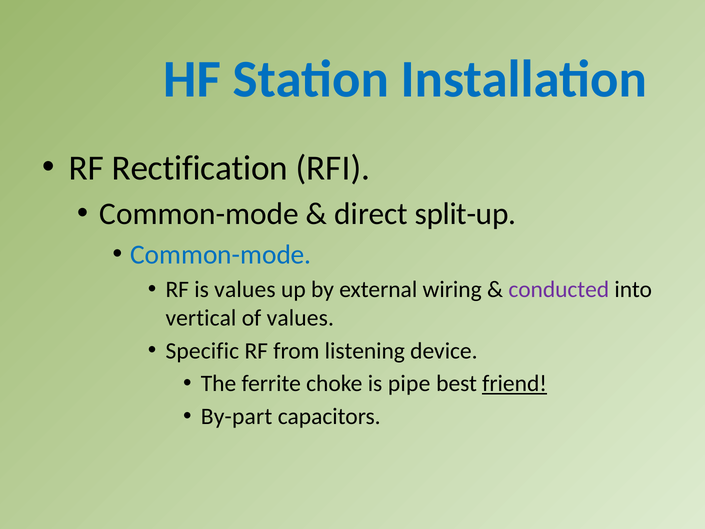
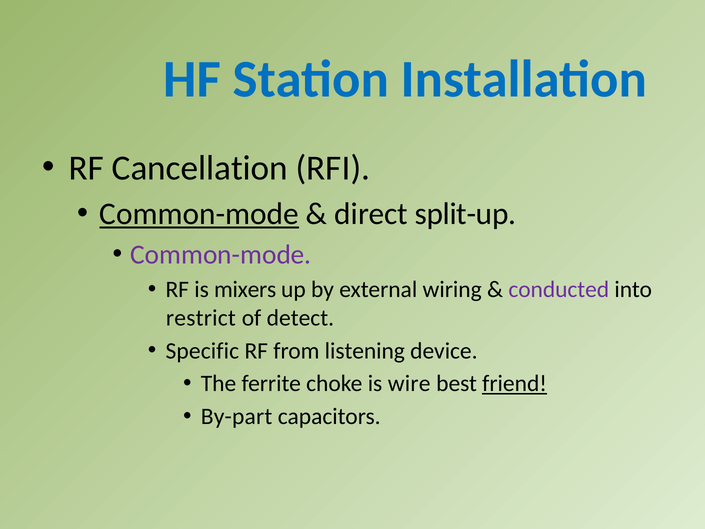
Rectification: Rectification -> Cancellation
Common-mode at (199, 214) underline: none -> present
Common-mode at (221, 255) colour: blue -> purple
is values: values -> mixers
vertical: vertical -> restrict
of values: values -> detect
pipe: pipe -> wire
